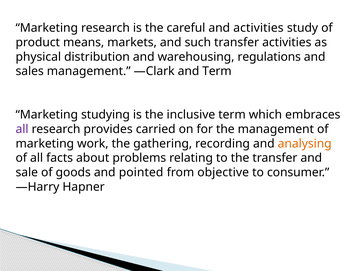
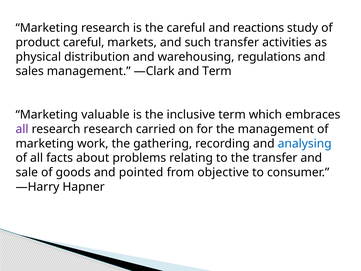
and activities: activities -> reactions
product means: means -> careful
studying: studying -> valuable
research provides: provides -> research
analysing colour: orange -> blue
